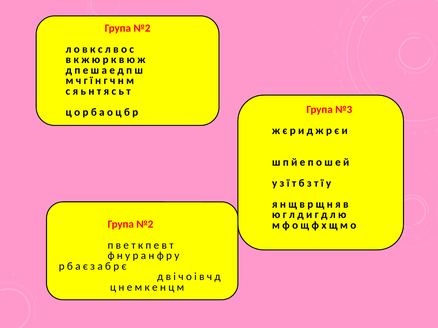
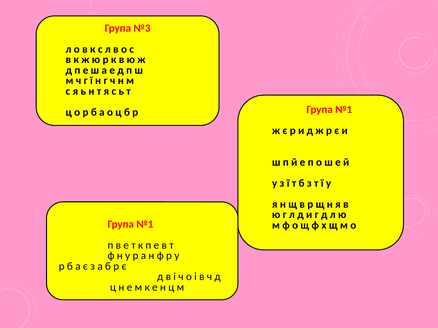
№2 at (142, 28): №2 -> №3
р Група №3: №3 -> №1
№2 at (145, 224): №2 -> №1
